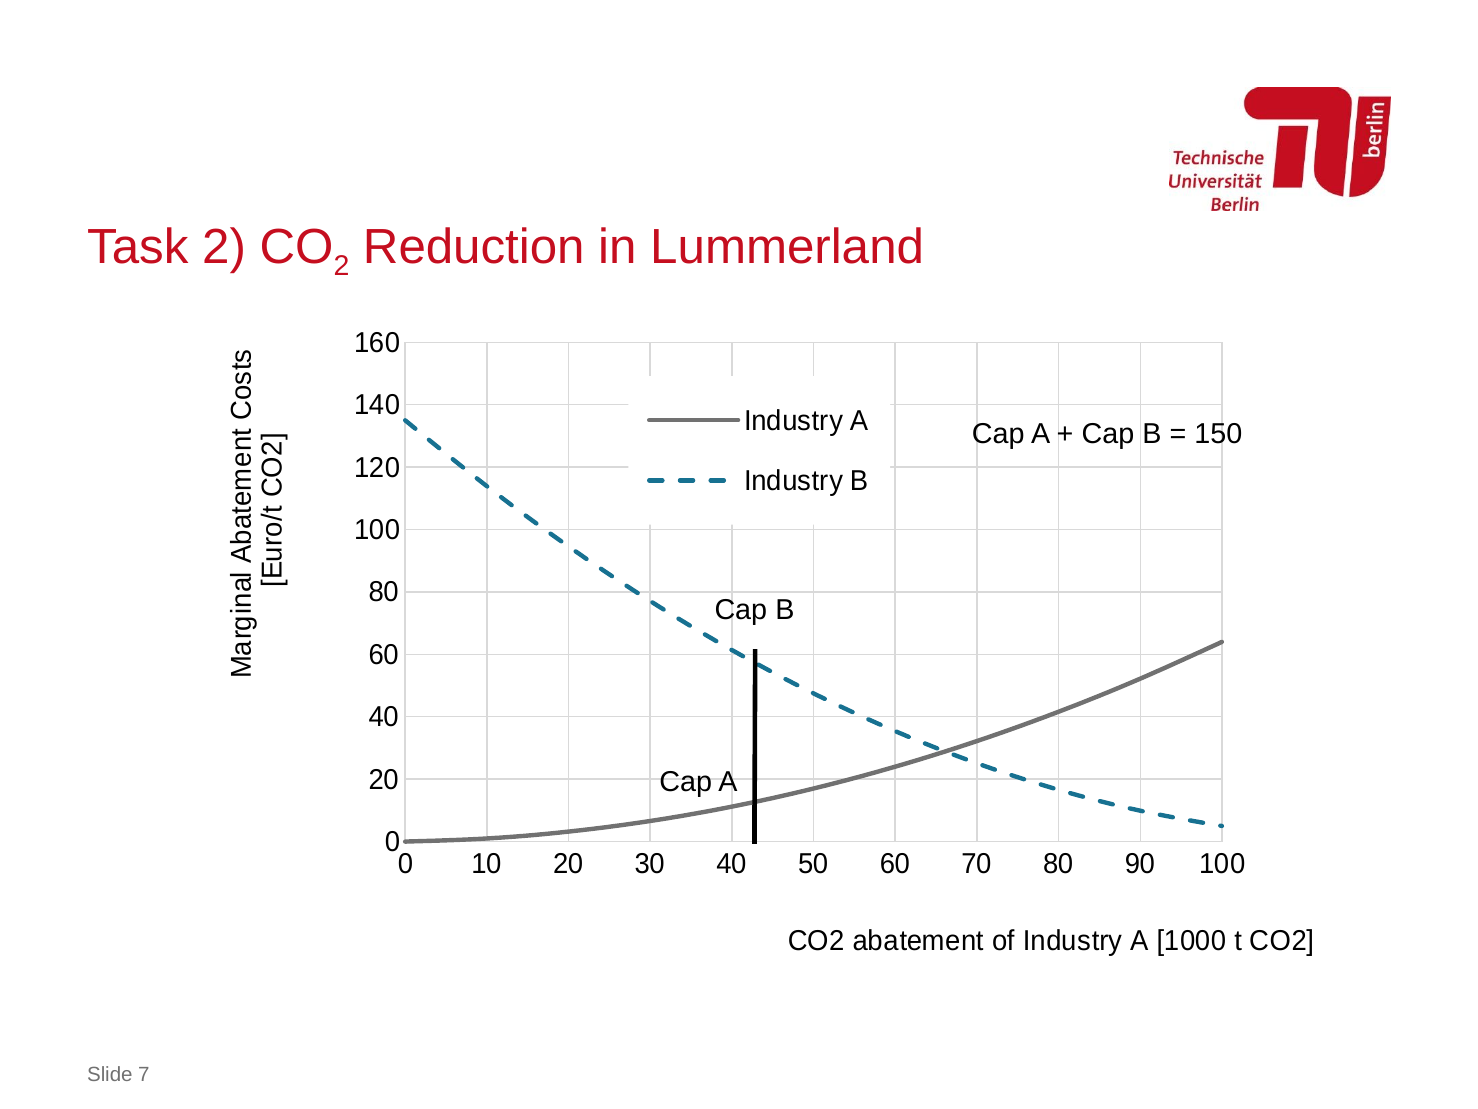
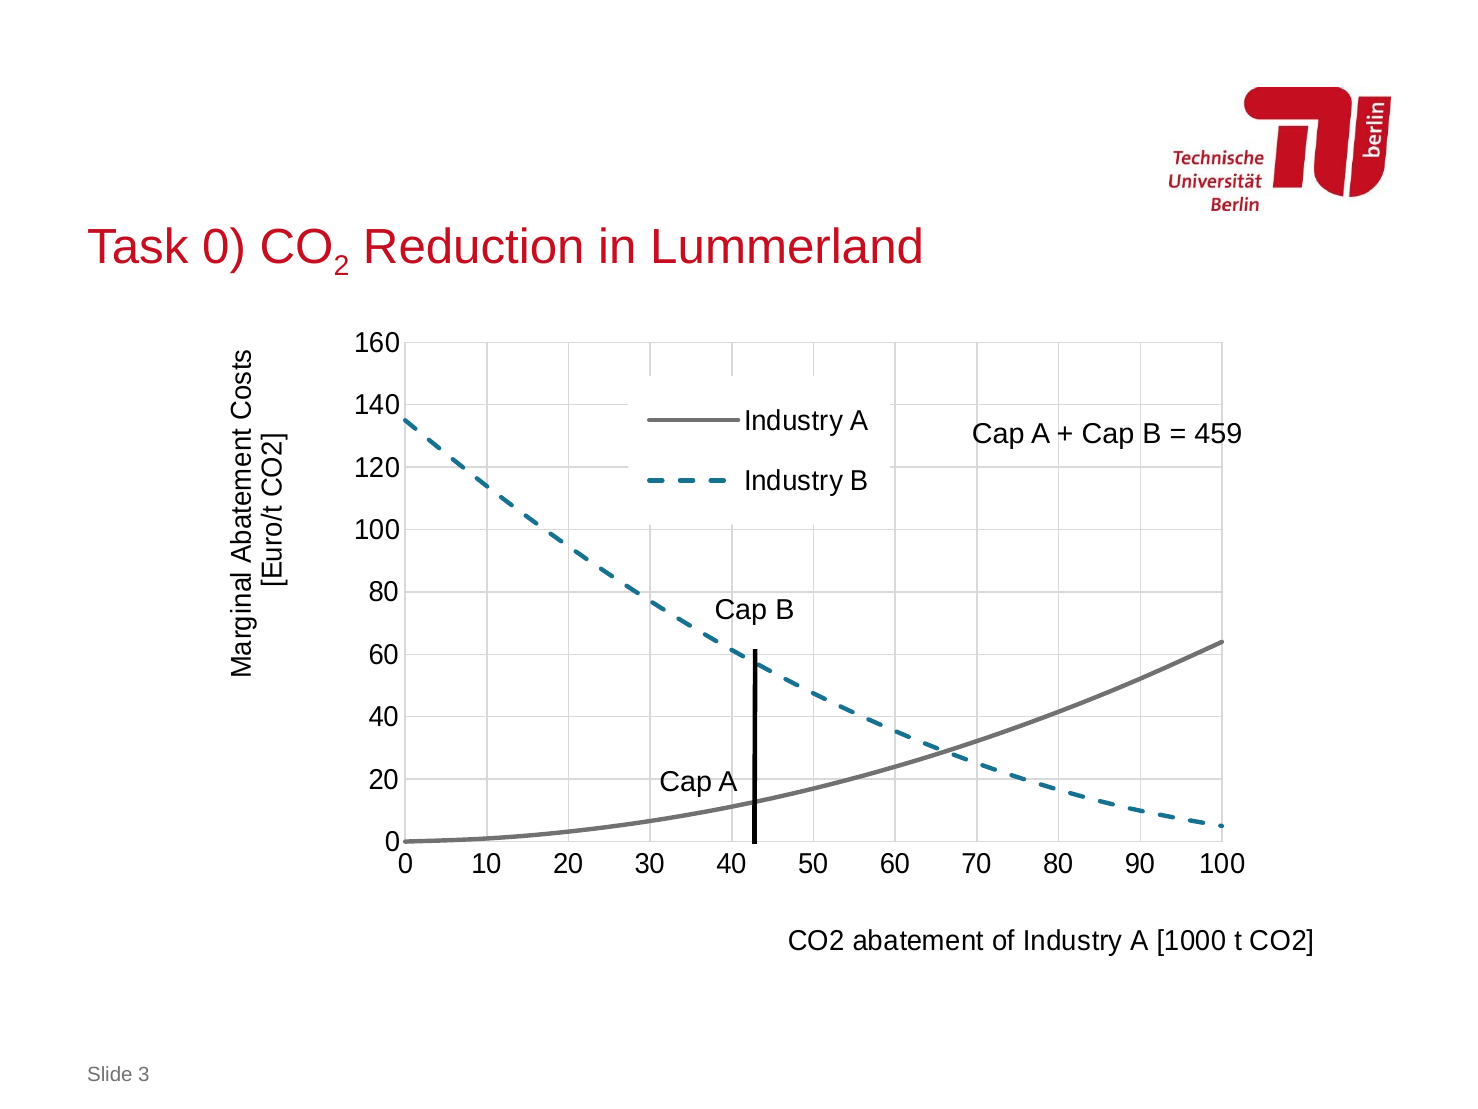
Task 2: 2 -> 0
150: 150 -> 459
7: 7 -> 3
